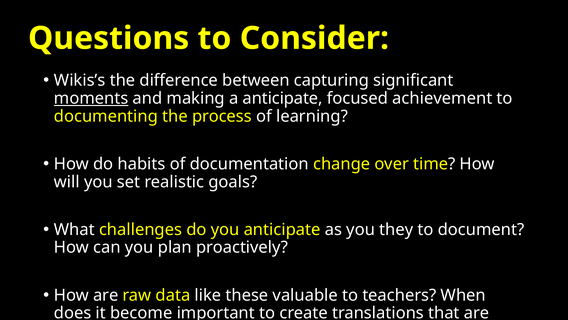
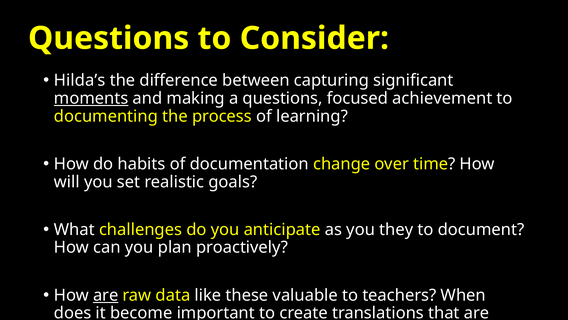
Wikis’s: Wikis’s -> Hilda’s
a anticipate: anticipate -> questions
are at (106, 295) underline: none -> present
